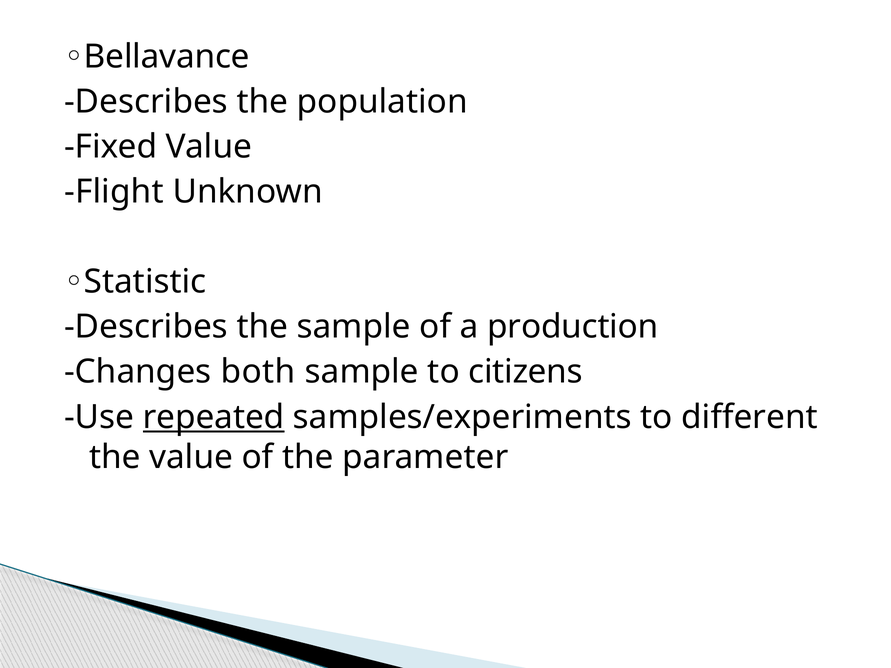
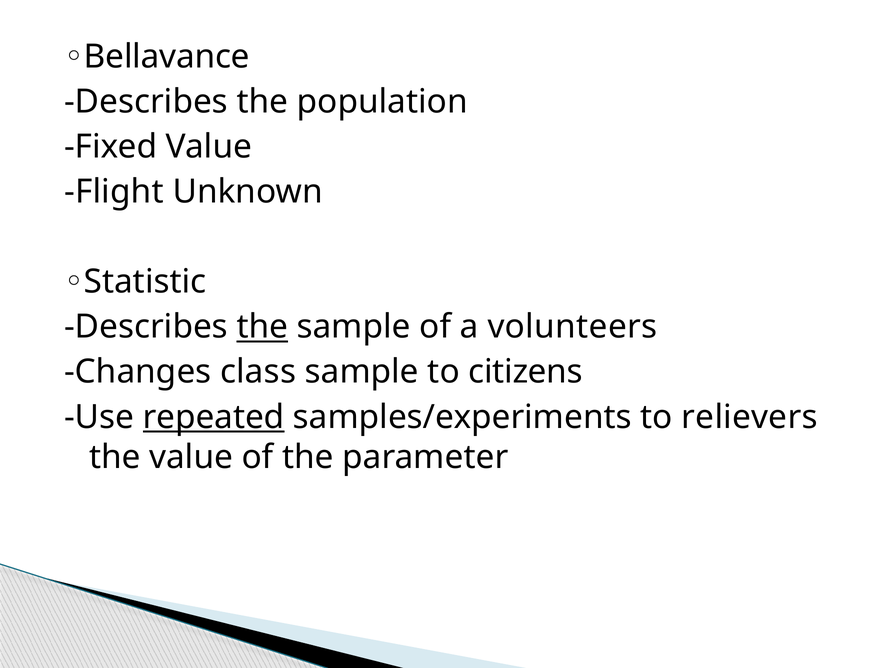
the at (262, 327) underline: none -> present
production: production -> volunteers
both: both -> class
different: different -> relievers
